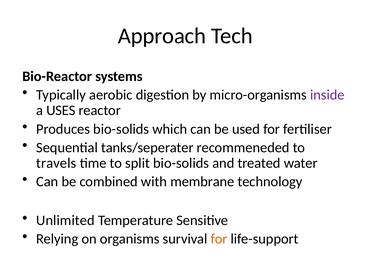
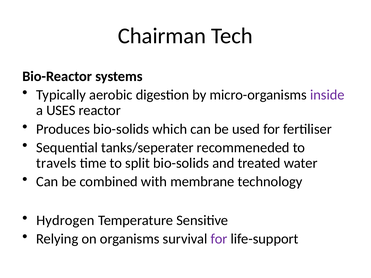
Approach: Approach -> Chairman
Unlimited: Unlimited -> Hydrogen
for at (219, 239) colour: orange -> purple
